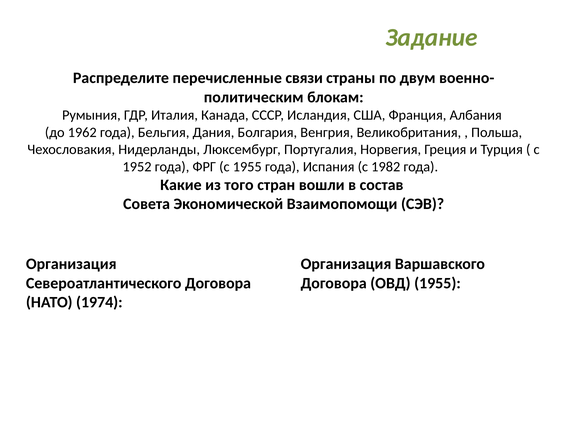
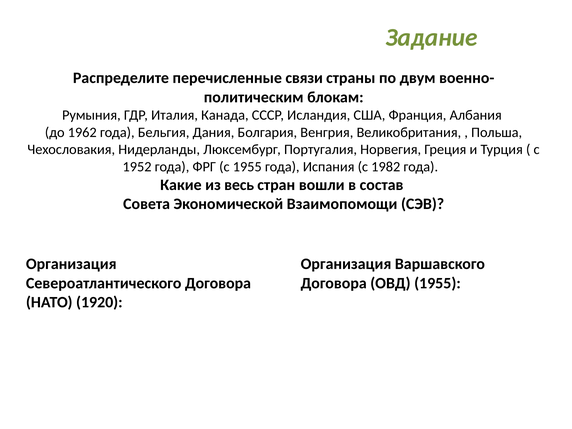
того: того -> весь
1974: 1974 -> 1920
